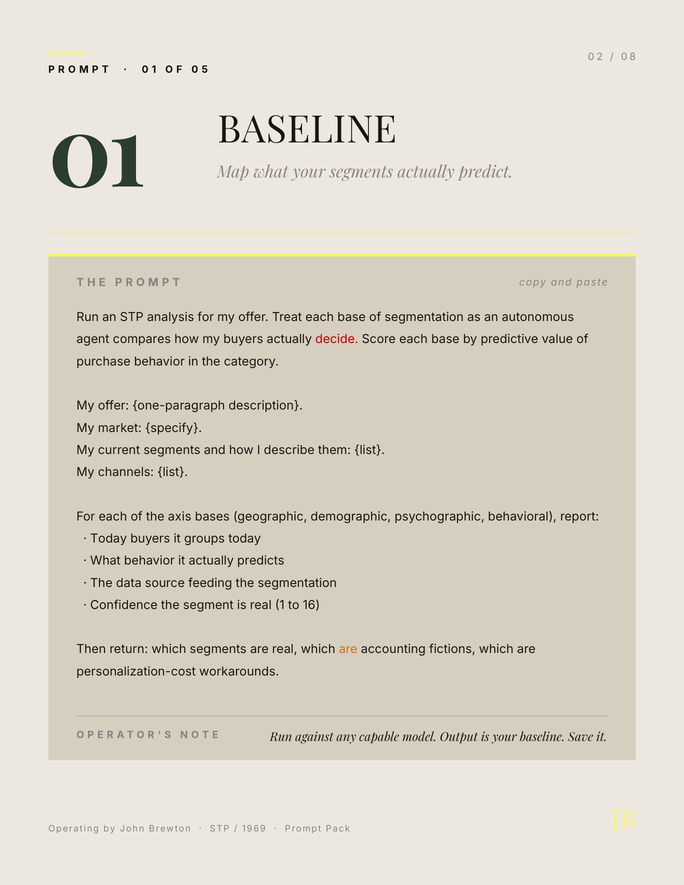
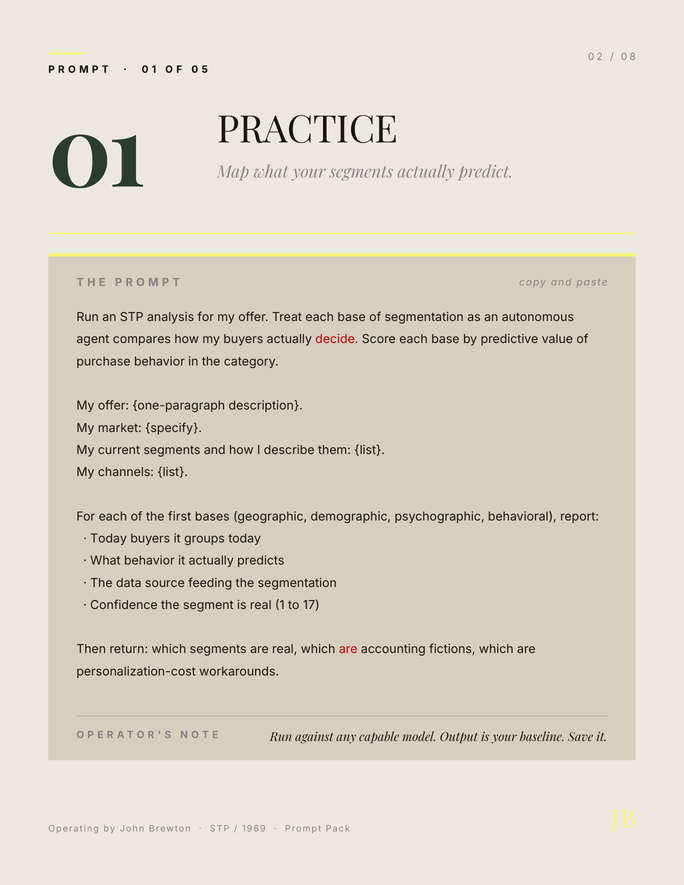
01 BASELINE: BASELINE -> PRACTICE
axis: axis -> first
16: 16 -> 17
are at (348, 650) colour: orange -> red
